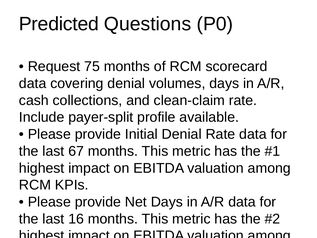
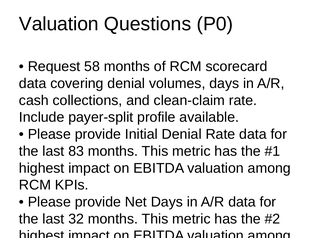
Predicted at (59, 24): Predicted -> Valuation
75: 75 -> 58
67: 67 -> 83
16: 16 -> 32
